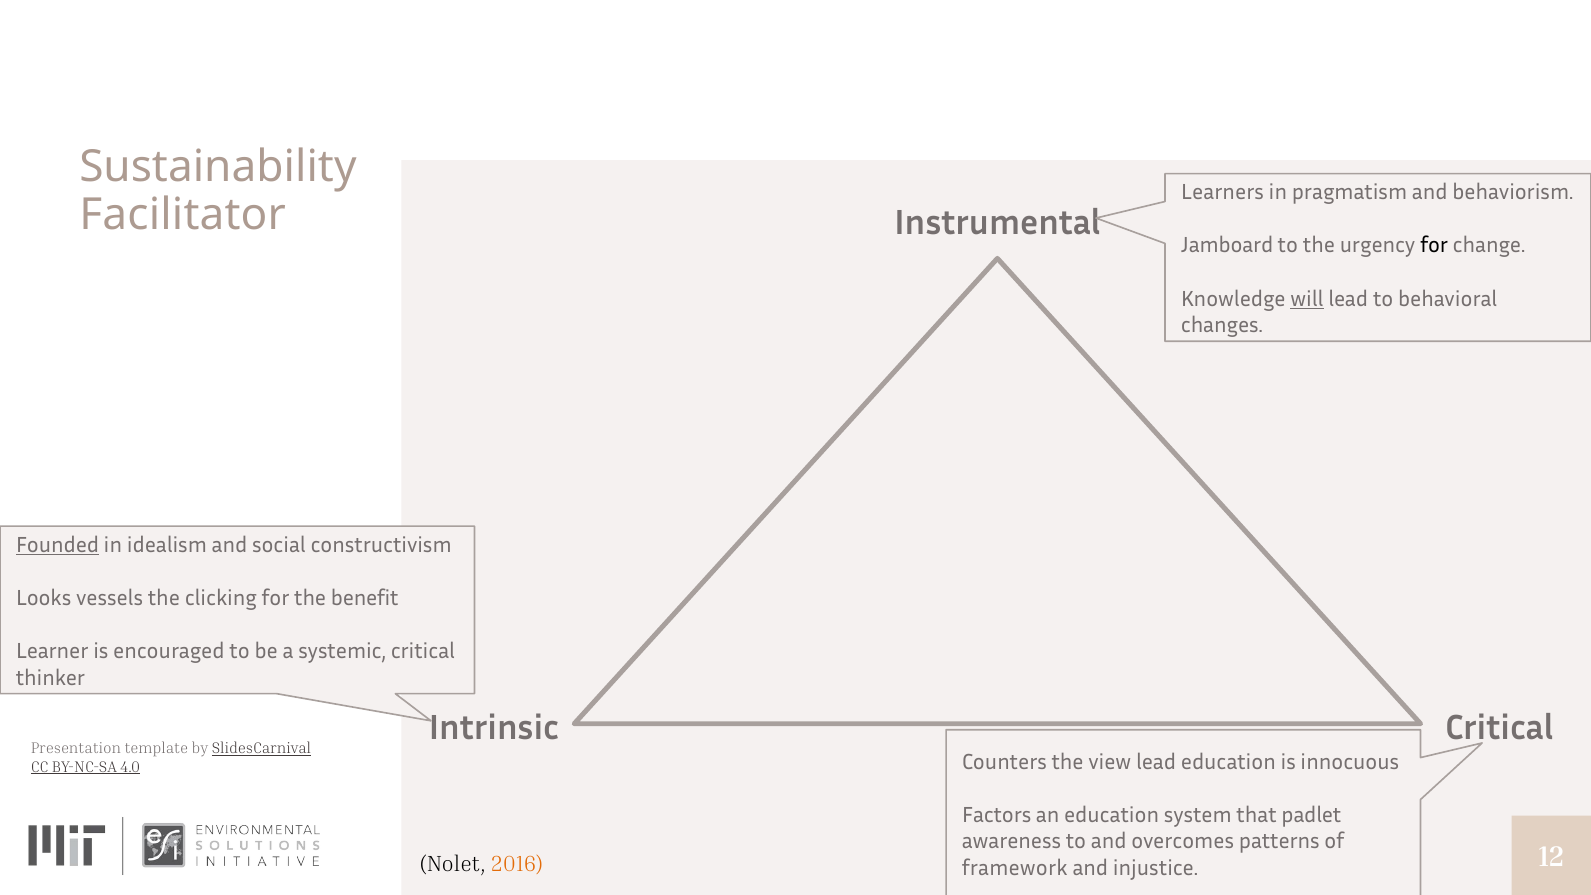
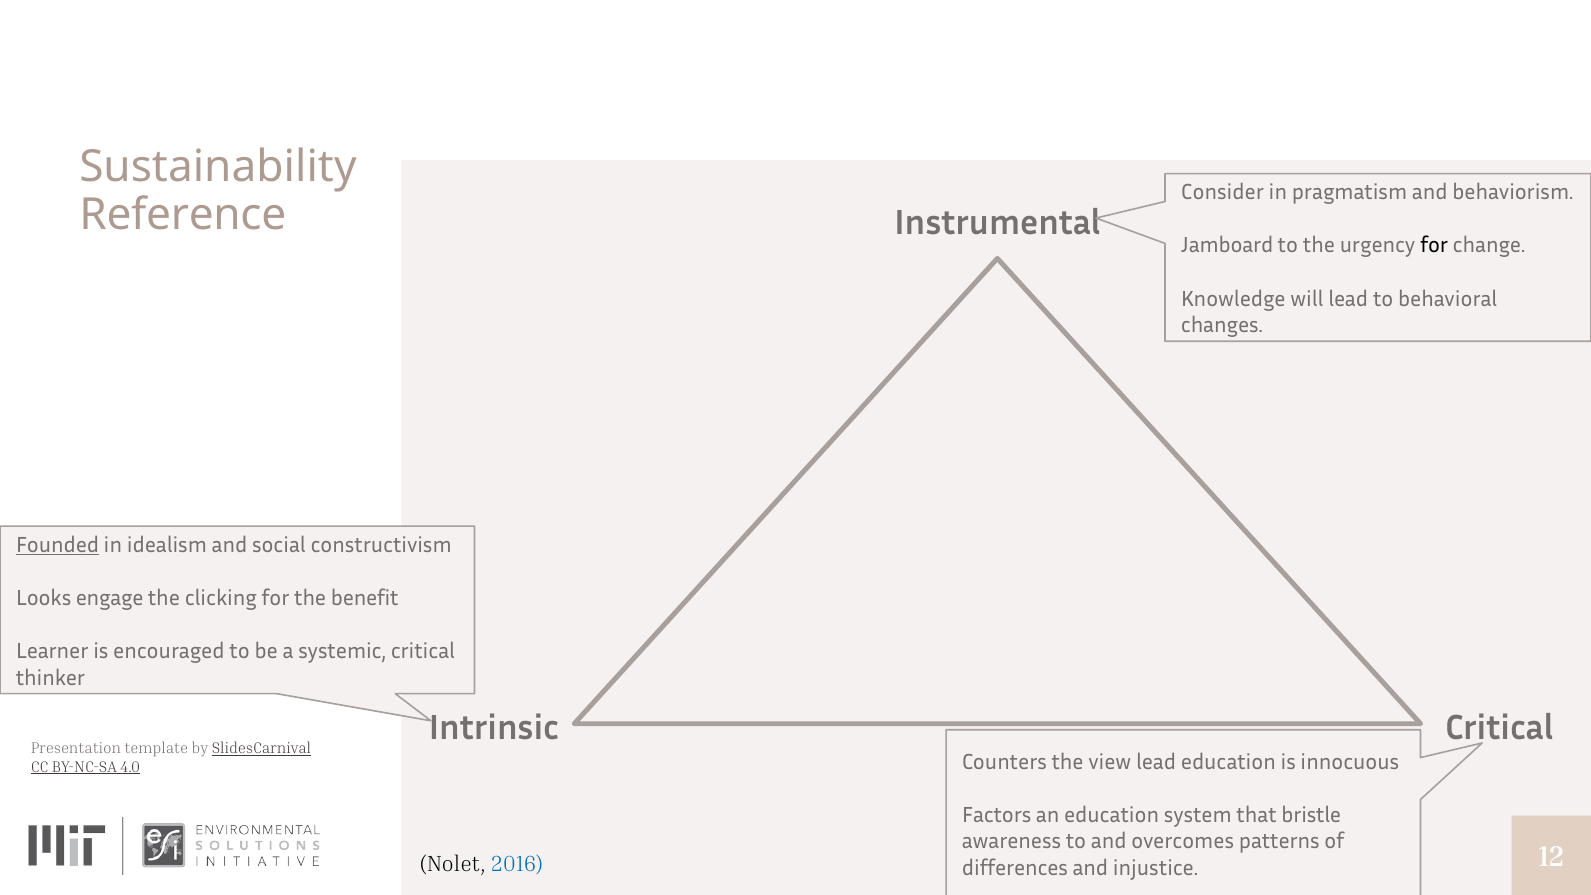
Learners: Learners -> Consider
Facilitator: Facilitator -> Reference
will underline: present -> none
vessels: vessels -> engage
padlet: padlet -> bristle
2016 colour: orange -> blue
framework: framework -> differences
